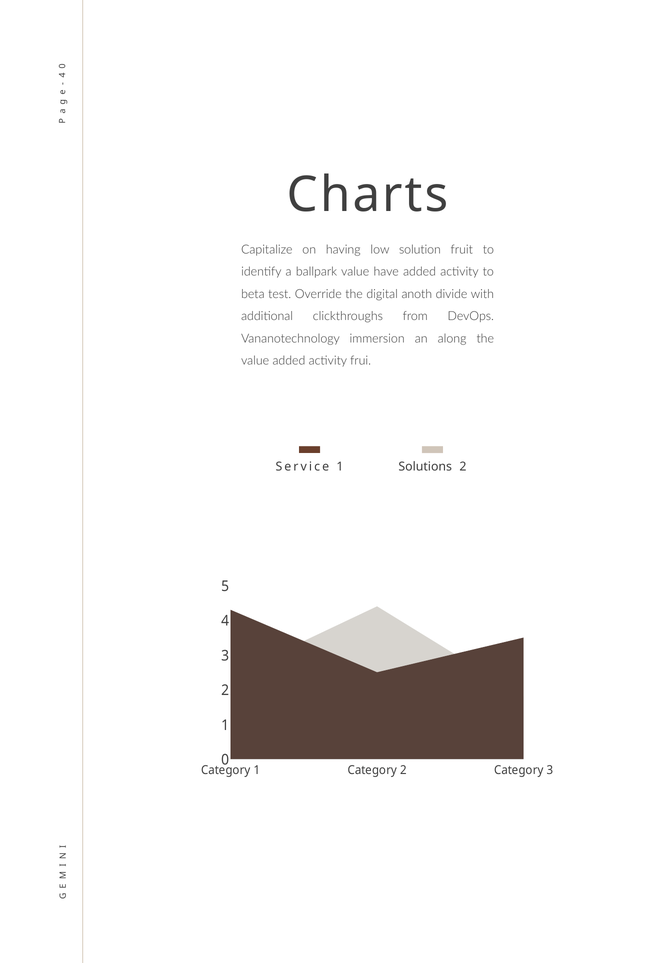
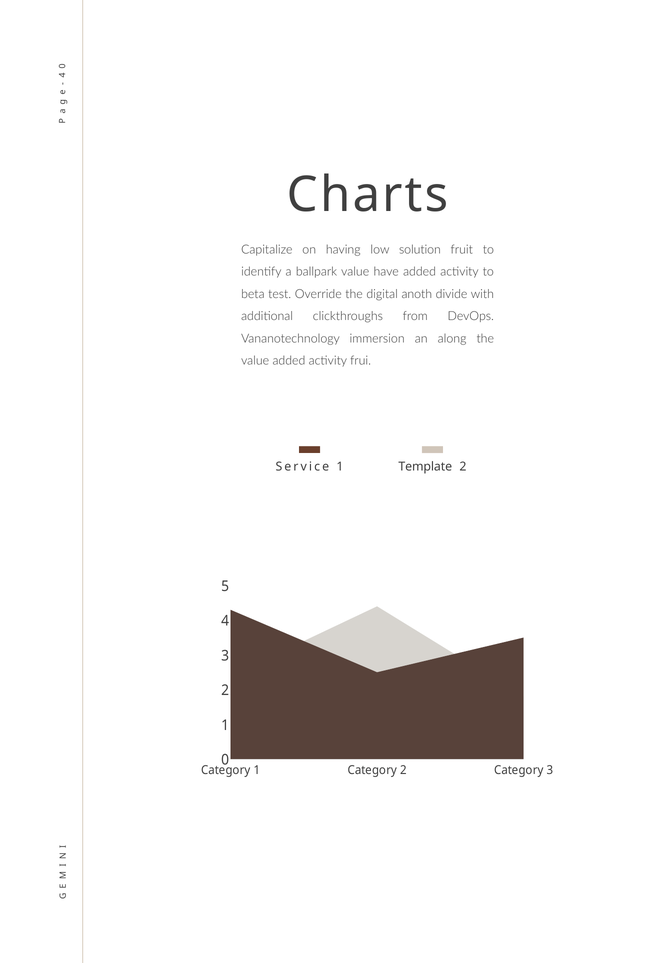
Solutions: Solutions -> Template
